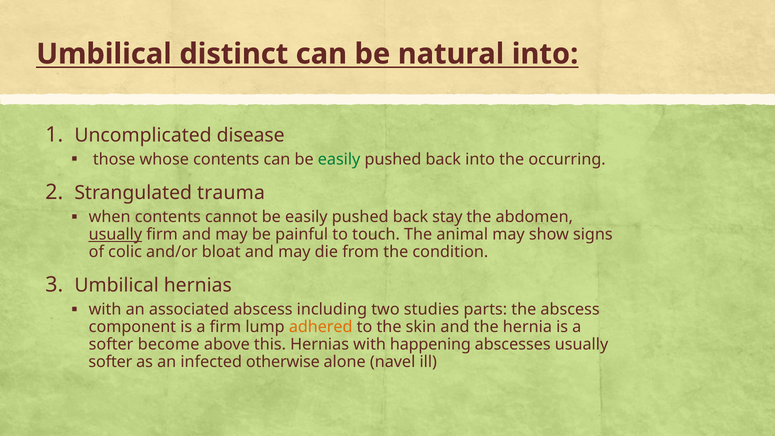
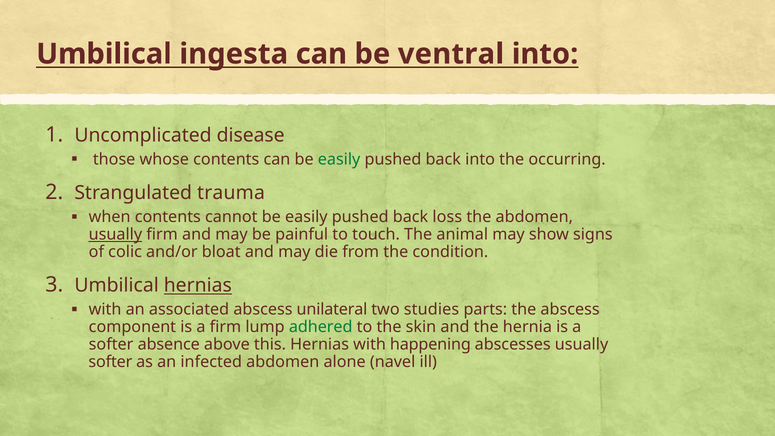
distinct: distinct -> ingesta
natural: natural -> ventral
stay: stay -> loss
hernias at (198, 286) underline: none -> present
including: including -> unilateral
adhered colour: orange -> green
become: become -> absence
infected otherwise: otherwise -> abdomen
